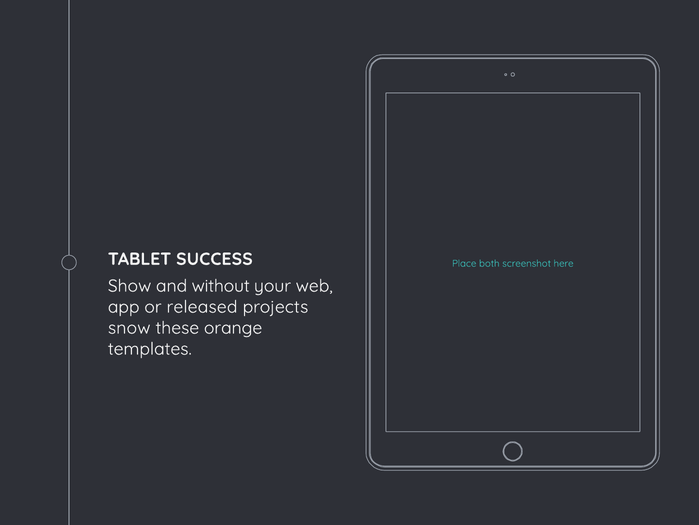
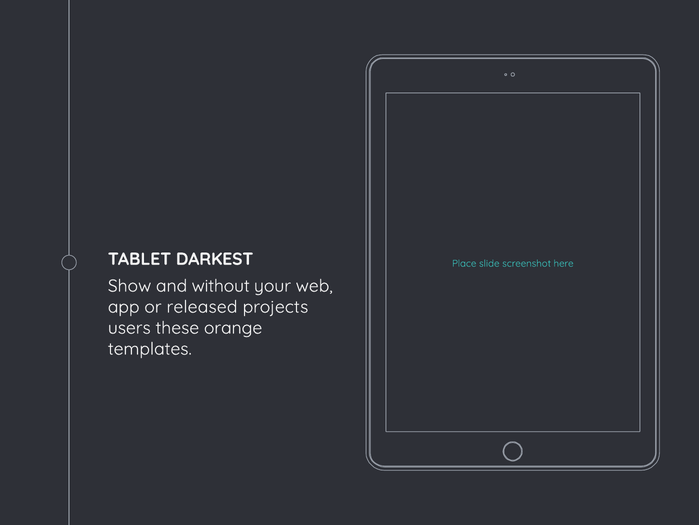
SUCCESS: SUCCESS -> DARKEST
both: both -> slide
snow: snow -> users
